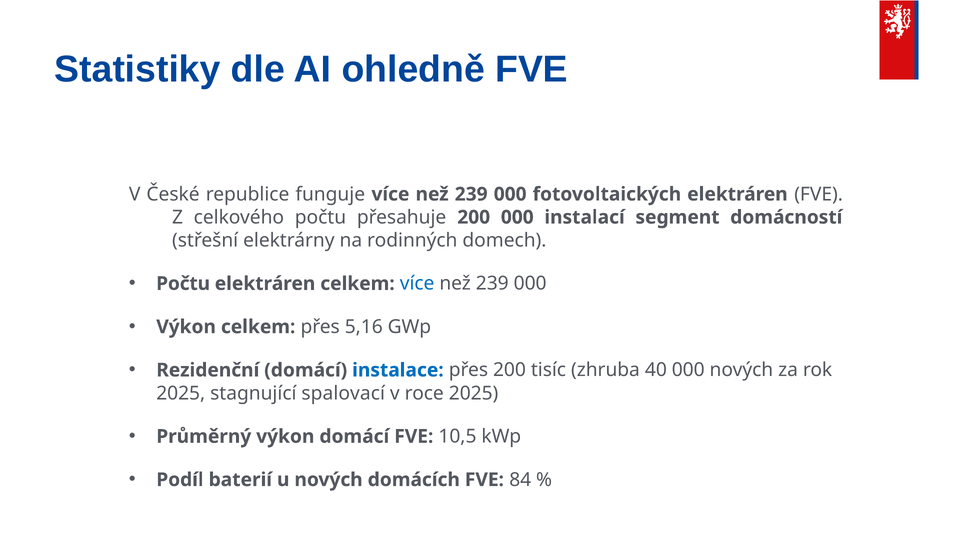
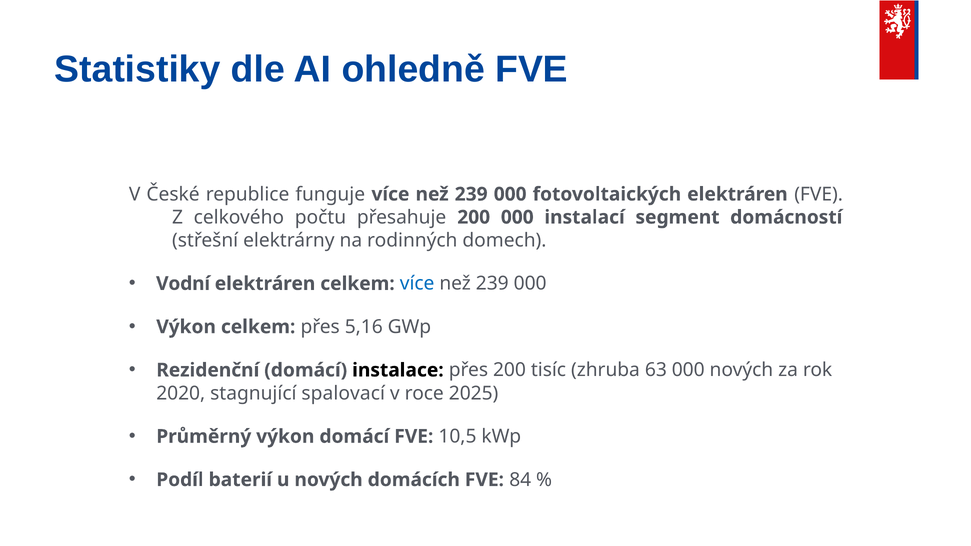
Počtu at (183, 284): Počtu -> Vodní
instalace colour: blue -> black
40: 40 -> 63
2025 at (181, 393): 2025 -> 2020
